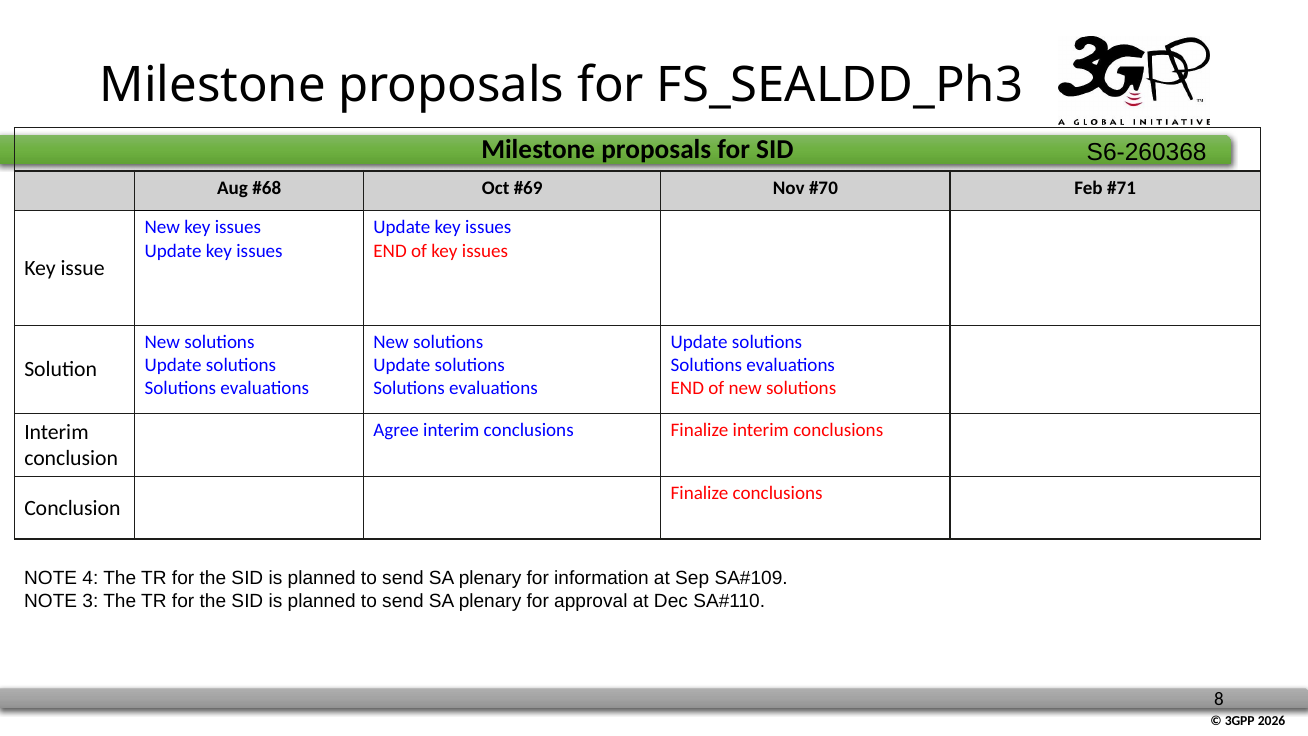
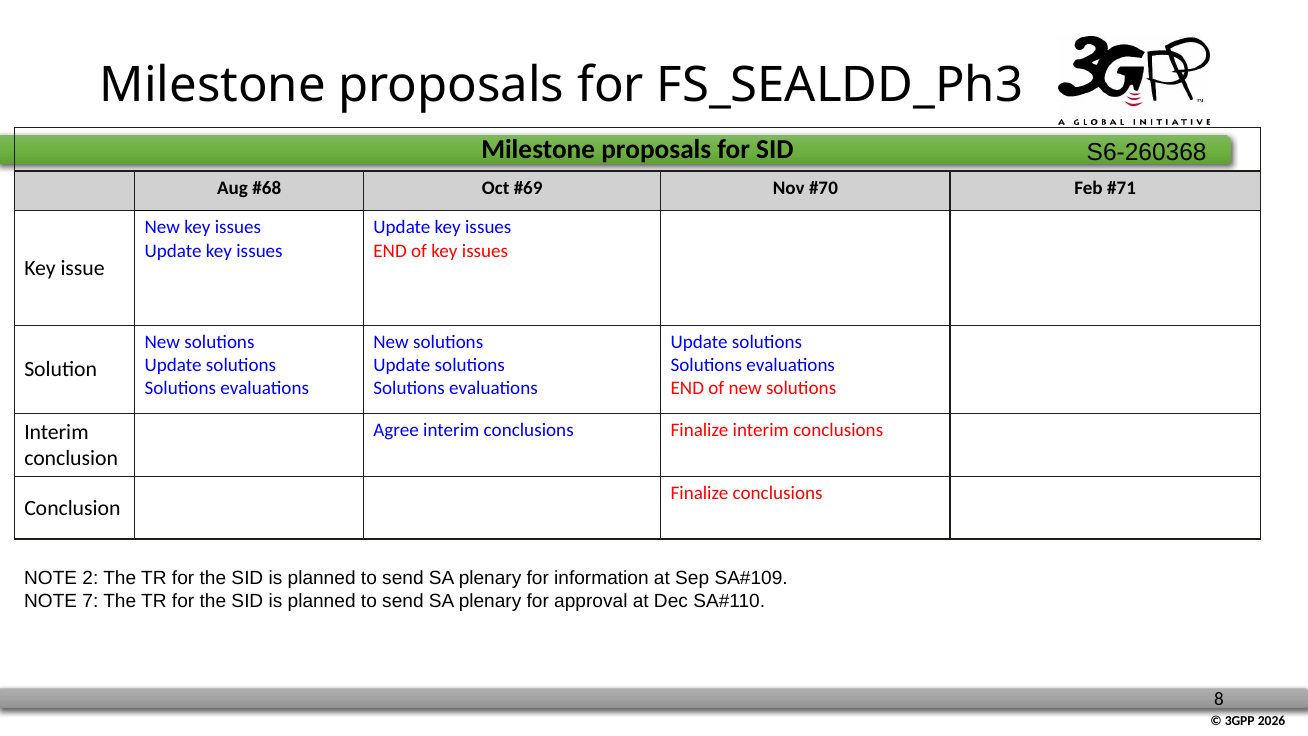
4: 4 -> 2
3: 3 -> 7
